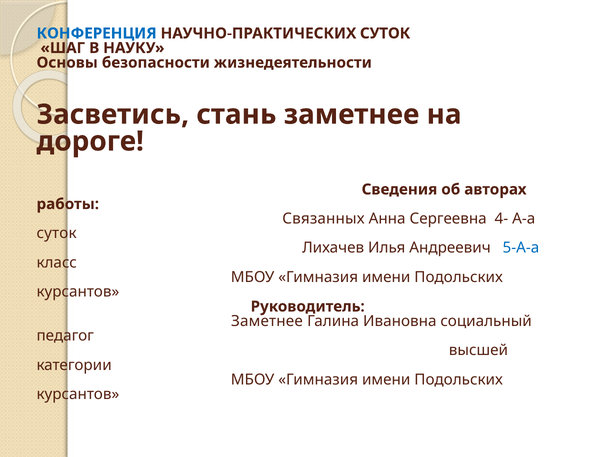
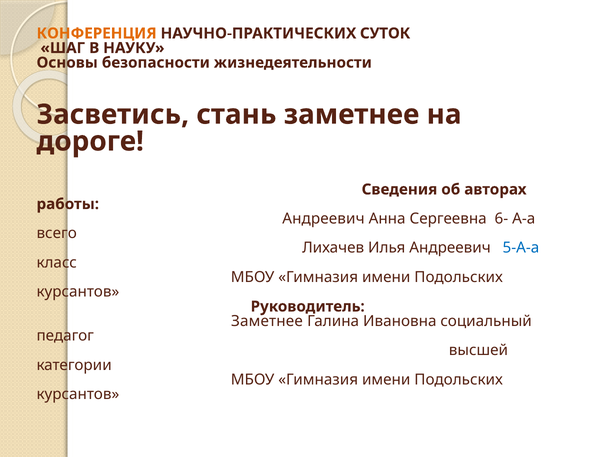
КОНФЕРЕНЦИЯ colour: blue -> orange
Связанных at (323, 219): Связанных -> Андреевич
4-: 4- -> 6-
суток at (57, 234): суток -> всего
